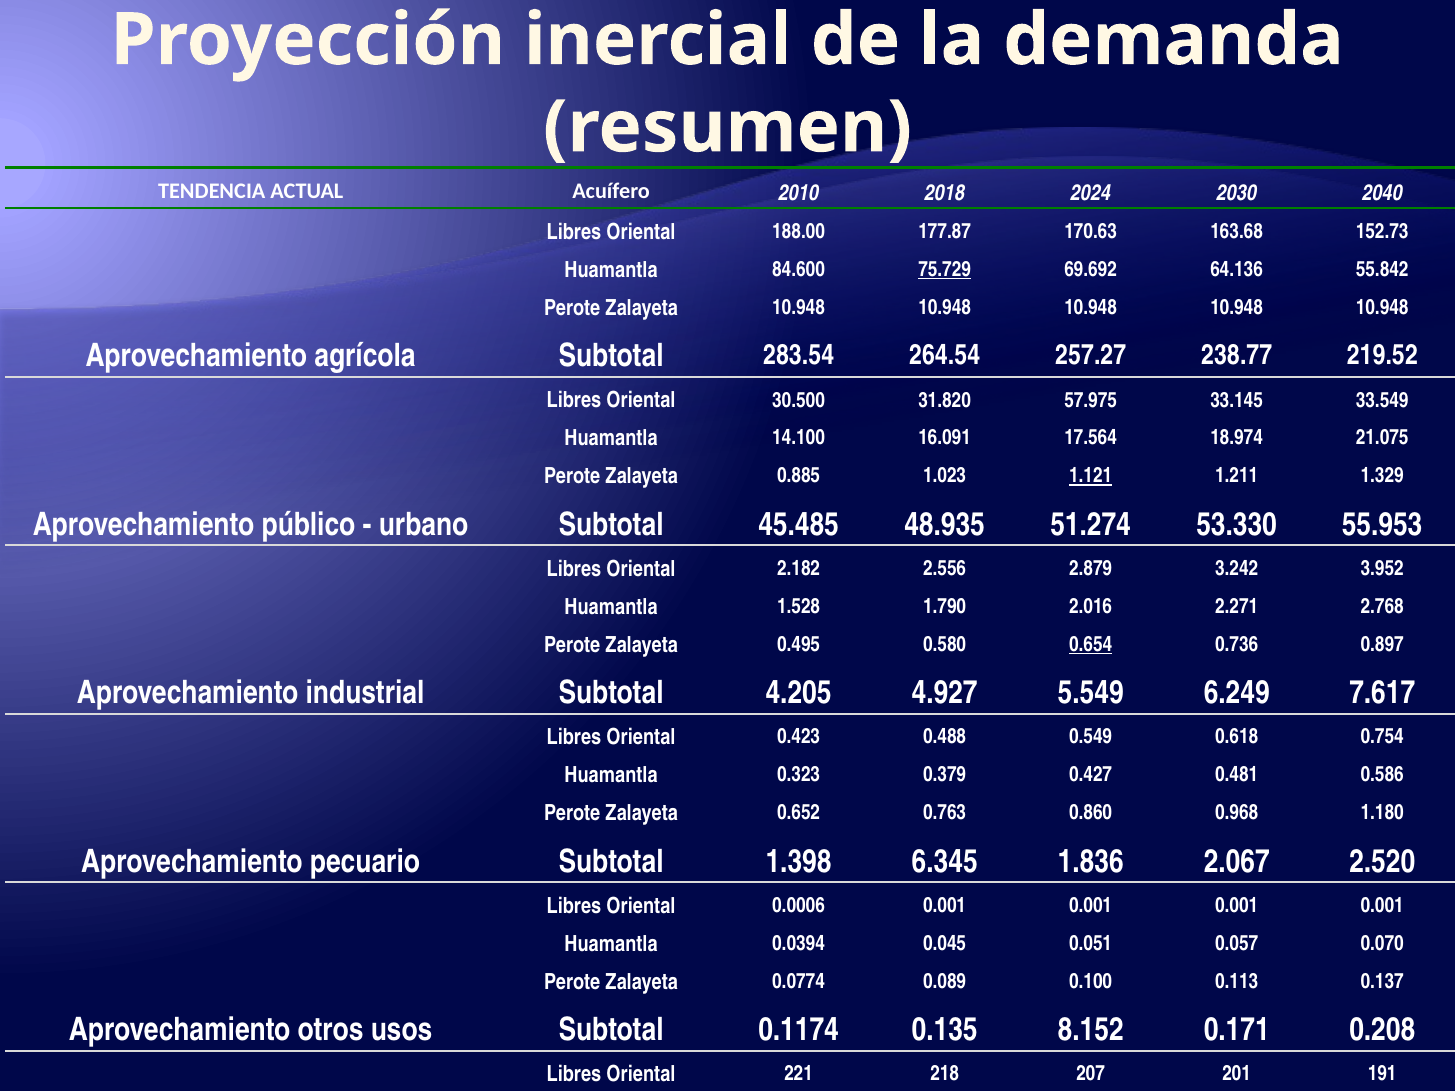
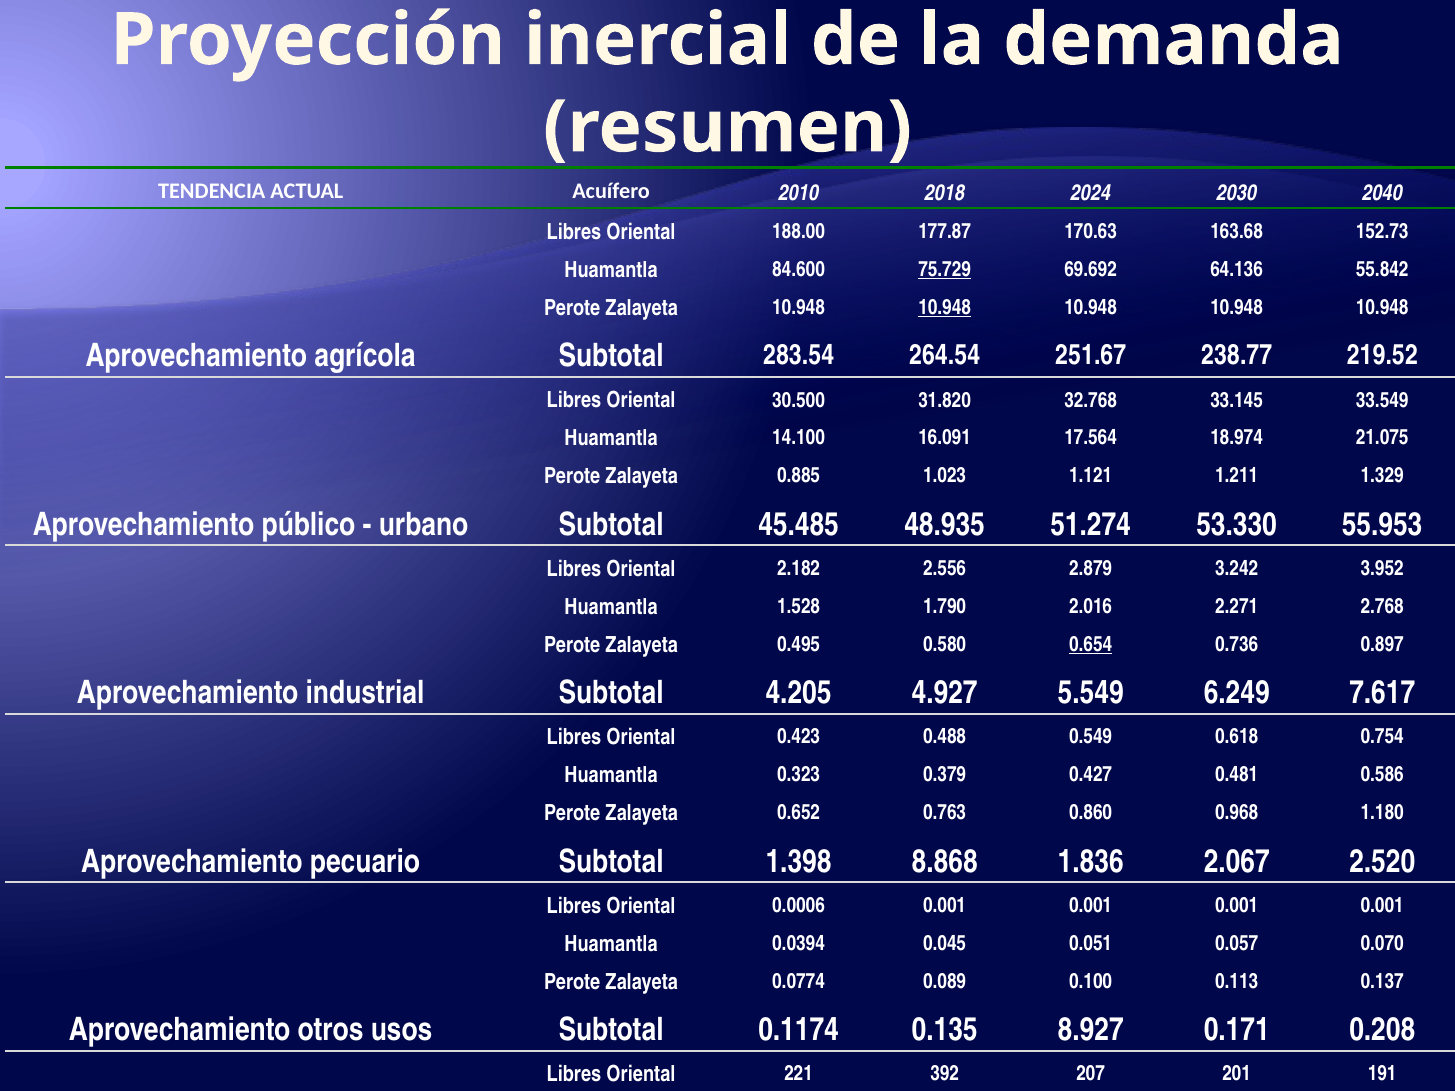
10.948 at (945, 307) underline: none -> present
257.27: 257.27 -> 251.67
57.975: 57.975 -> 32.768
1.121 underline: present -> none
6.345: 6.345 -> 8.868
8.152: 8.152 -> 8.927
218: 218 -> 392
